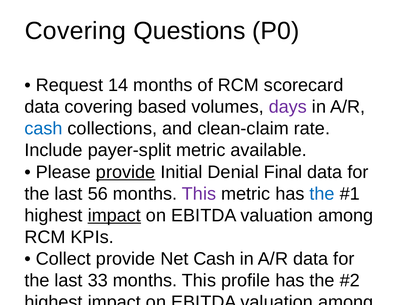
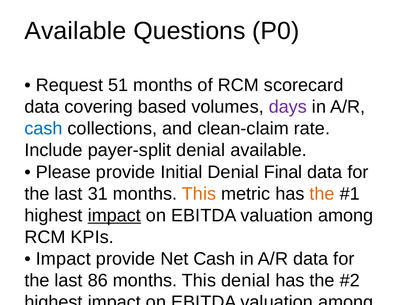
Covering at (75, 31): Covering -> Available
14: 14 -> 51
payer-split metric: metric -> denial
provide at (126, 172) underline: present -> none
56: 56 -> 31
This at (199, 194) colour: purple -> orange
the at (322, 194) colour: blue -> orange
Collect at (63, 259): Collect -> Impact
33: 33 -> 86
This profile: profile -> denial
